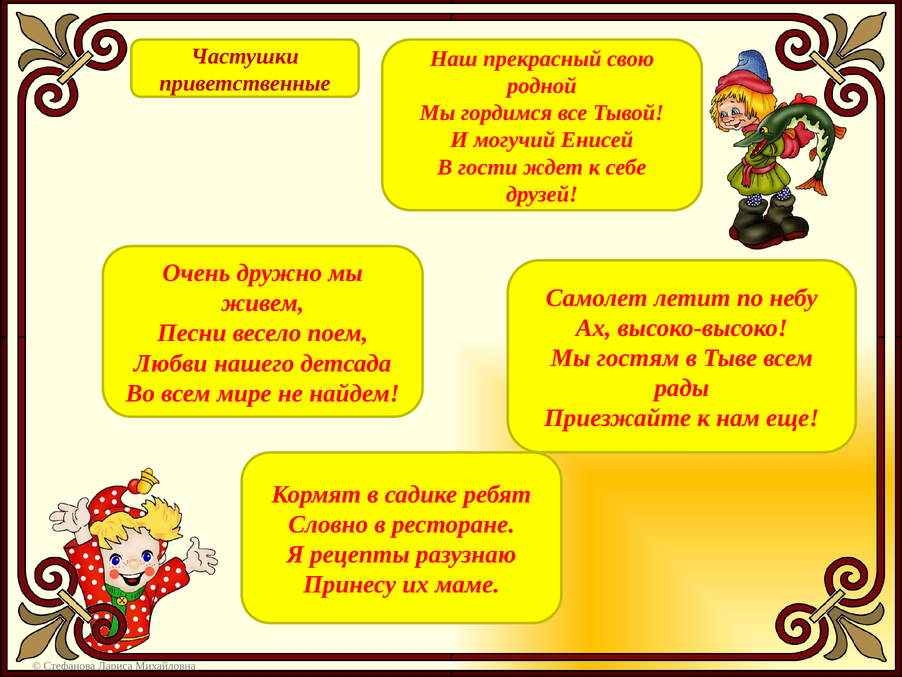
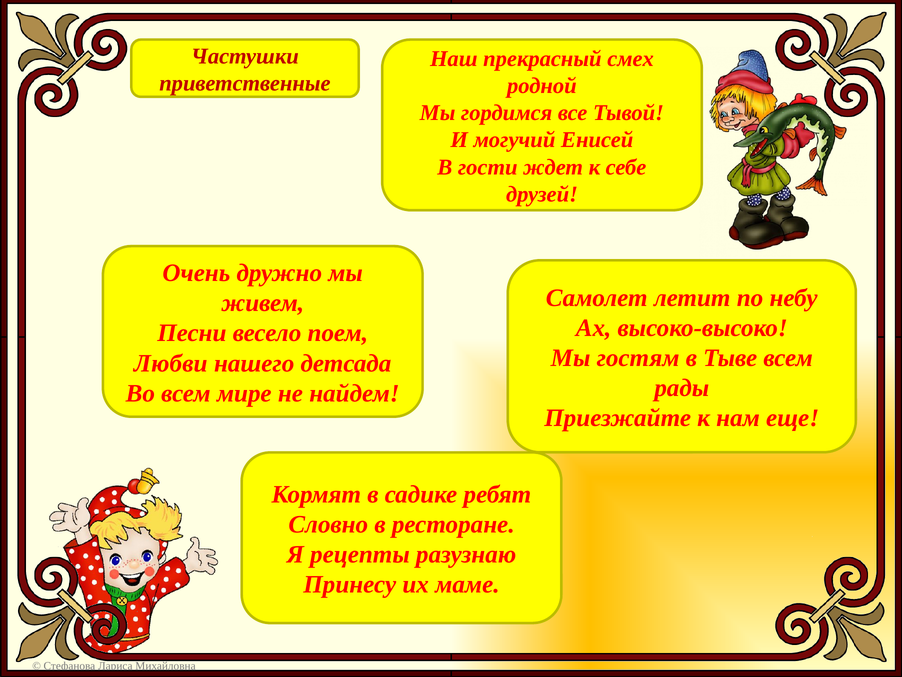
свою: свою -> смех
